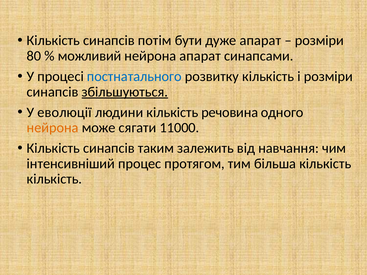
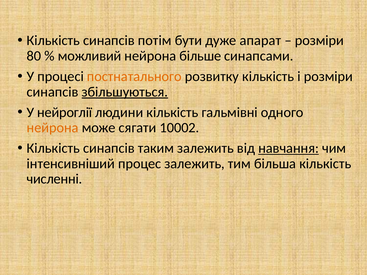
нейрона апарат: апарат -> більше
постнатального colour: blue -> orange
еволюції: еволюції -> нейроглії
речовина: речовина -> гальмівні
11000: 11000 -> 10002
навчання underline: none -> present
процес протягом: протягом -> залежить
кількість at (54, 179): кількість -> численні
